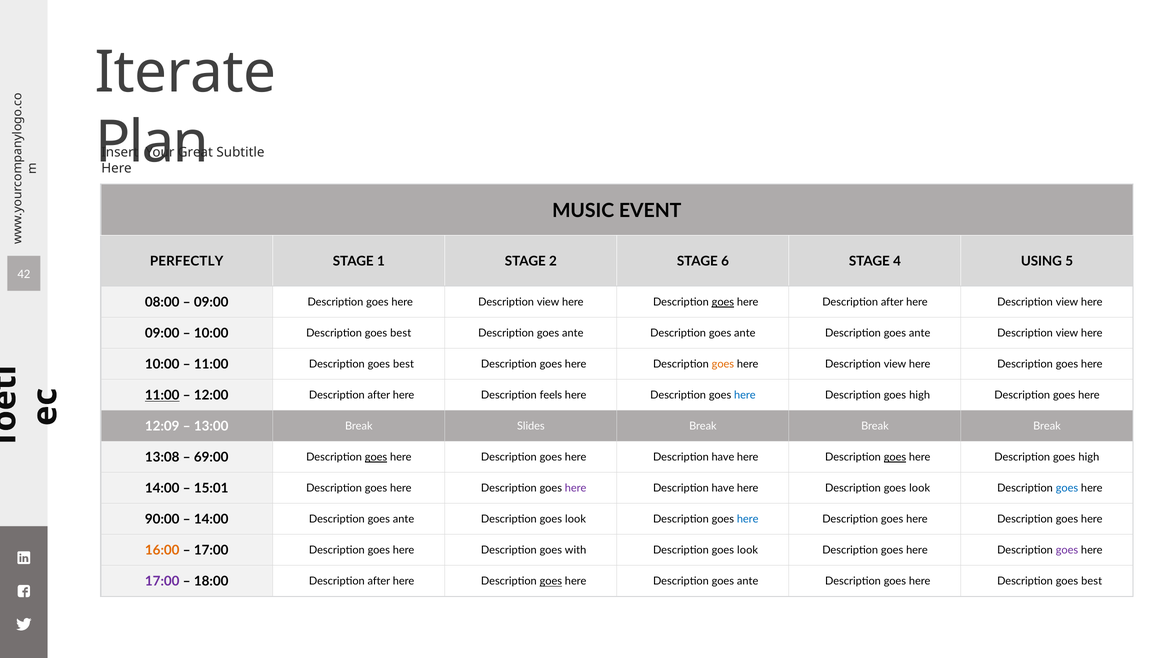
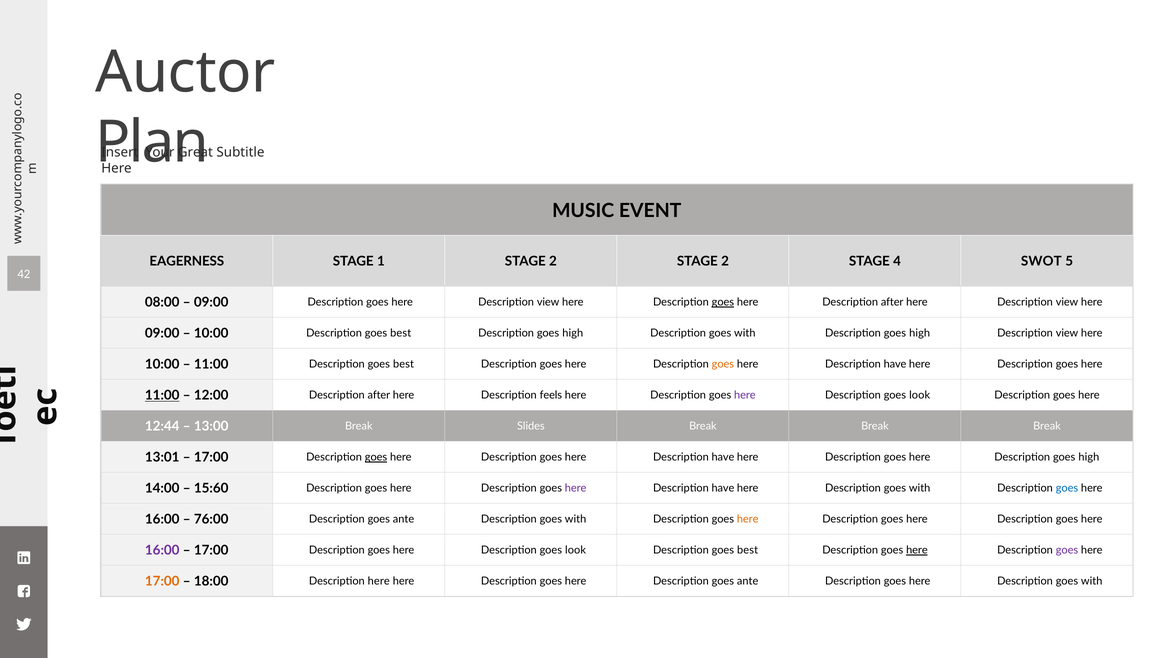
Iterate: Iterate -> Auctor
PERFECTLY: PERFECTLY -> EAGERNESS
2 STAGE 6: 6 -> 2
USING: USING -> SWOT
ante at (573, 333): ante -> high
ante at (745, 333): ante -> with
ante at (920, 333): ante -> high
view at (895, 364): view -> have
here at (745, 395) colour: blue -> purple
high at (920, 395): high -> look
12:09: 12:09 -> 12:44
13:08: 13:08 -> 13:01
69:00 at (211, 458): 69:00 -> 17:00
goes at (895, 457) underline: present -> none
15:01: 15:01 -> 15:60
look at (920, 488): look -> with
90:00 at (162, 520): 90:00 -> 16:00
14:00 at (211, 520): 14:00 -> 76:00
look at (576, 519): look -> with
here at (748, 519) colour: blue -> orange
16:00 at (162, 551) colour: orange -> purple
with at (576, 550): with -> look
look at (748, 550): look -> best
here at (917, 550) underline: none -> present
17:00 at (162, 582) colour: purple -> orange
18:00 Description after: after -> here
goes at (551, 581) underline: present -> none
best at (1092, 581): best -> with
